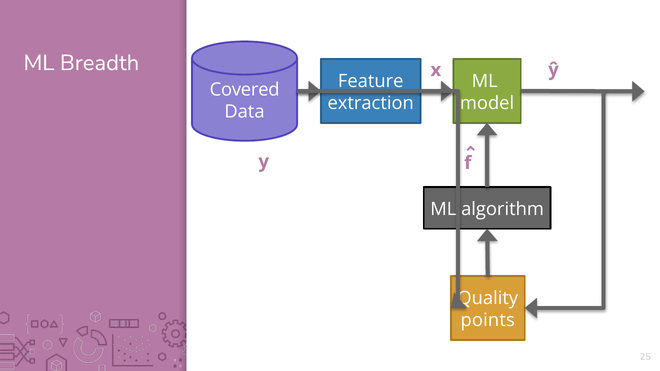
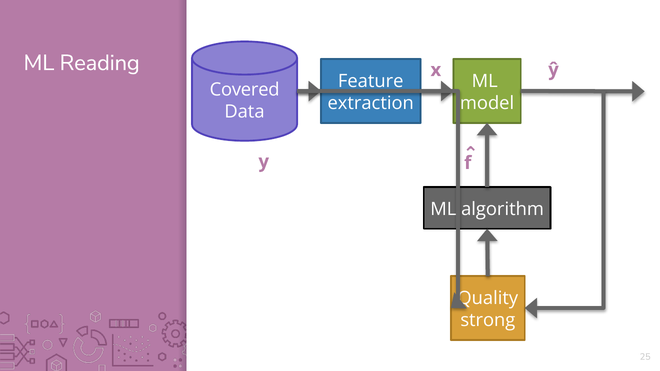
Breadth: Breadth -> Reading
points: points -> strong
